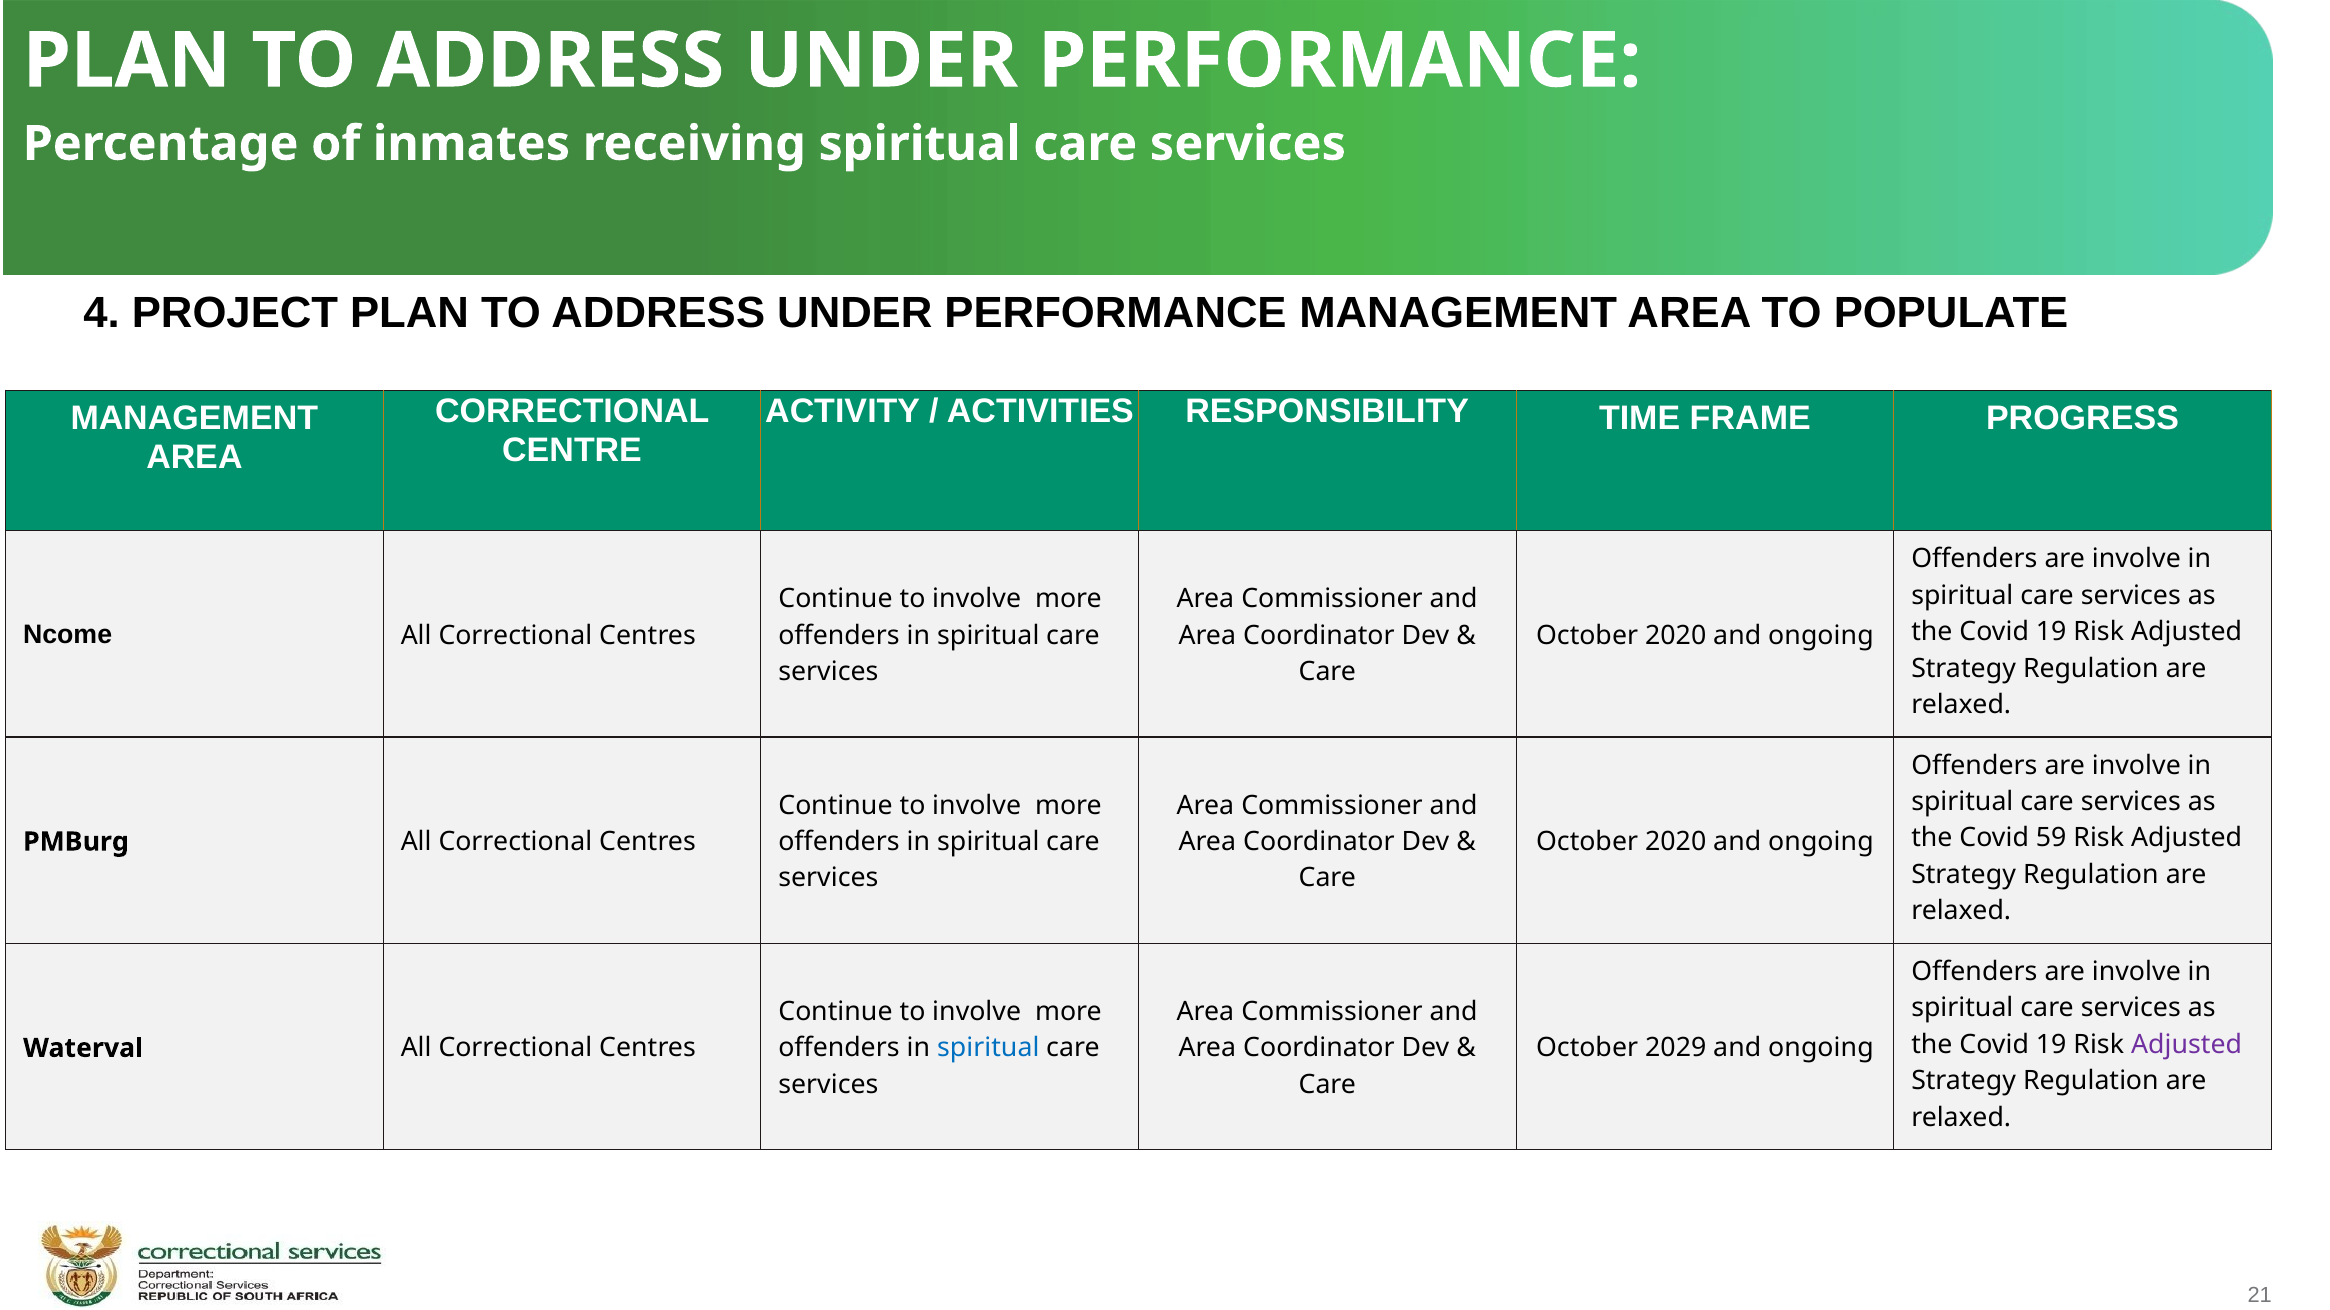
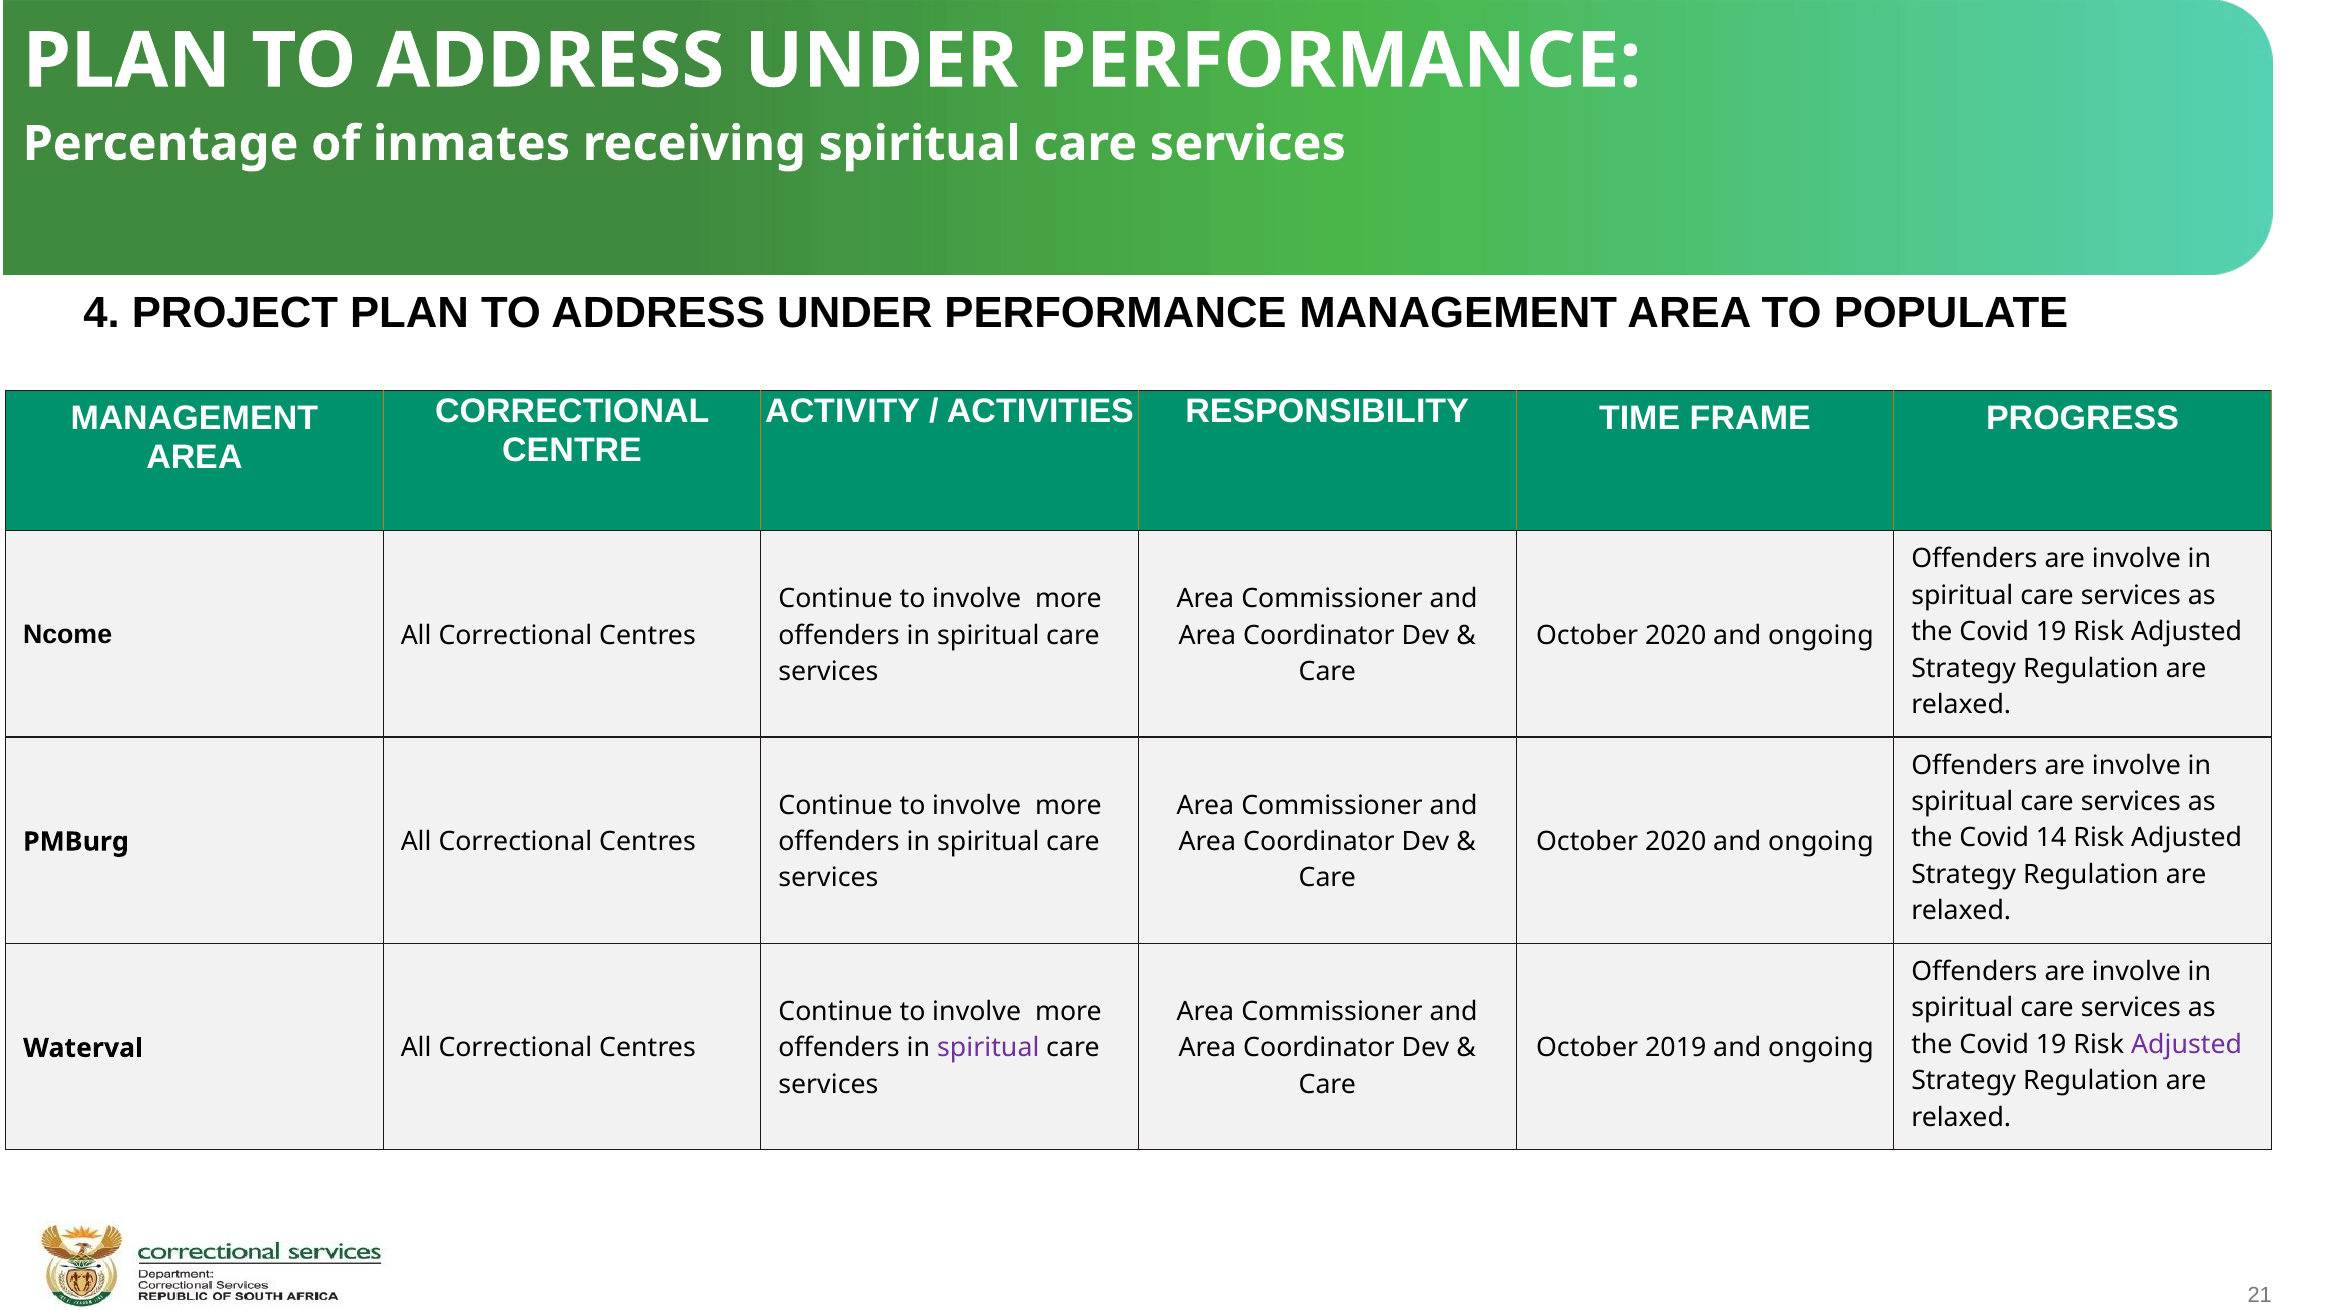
59: 59 -> 14
spiritual at (988, 1049) colour: blue -> purple
2029: 2029 -> 2019
